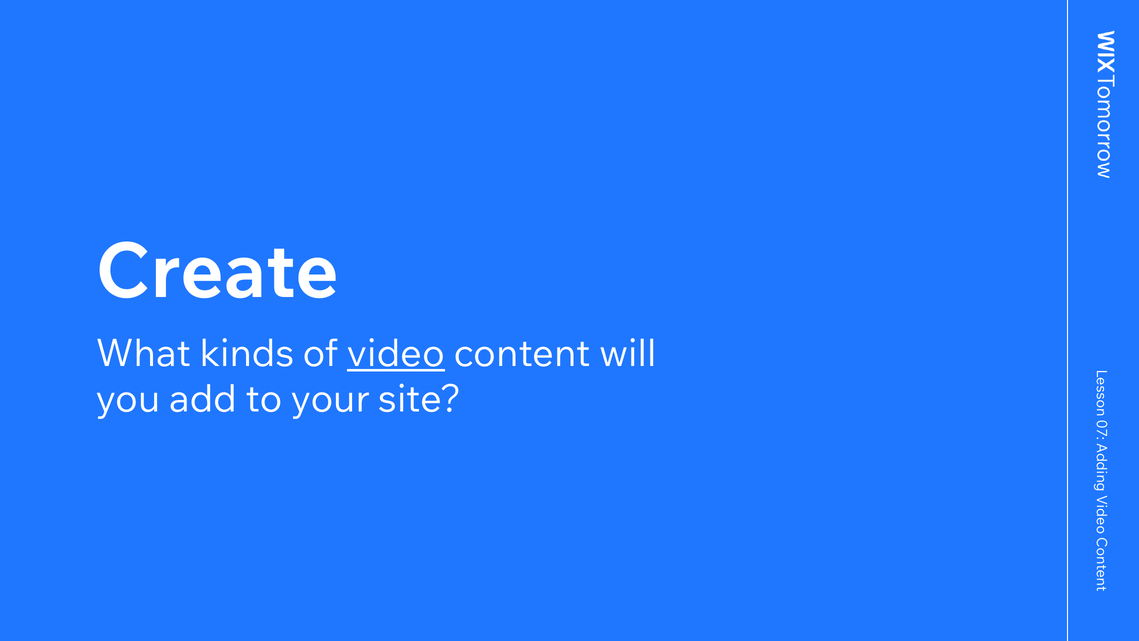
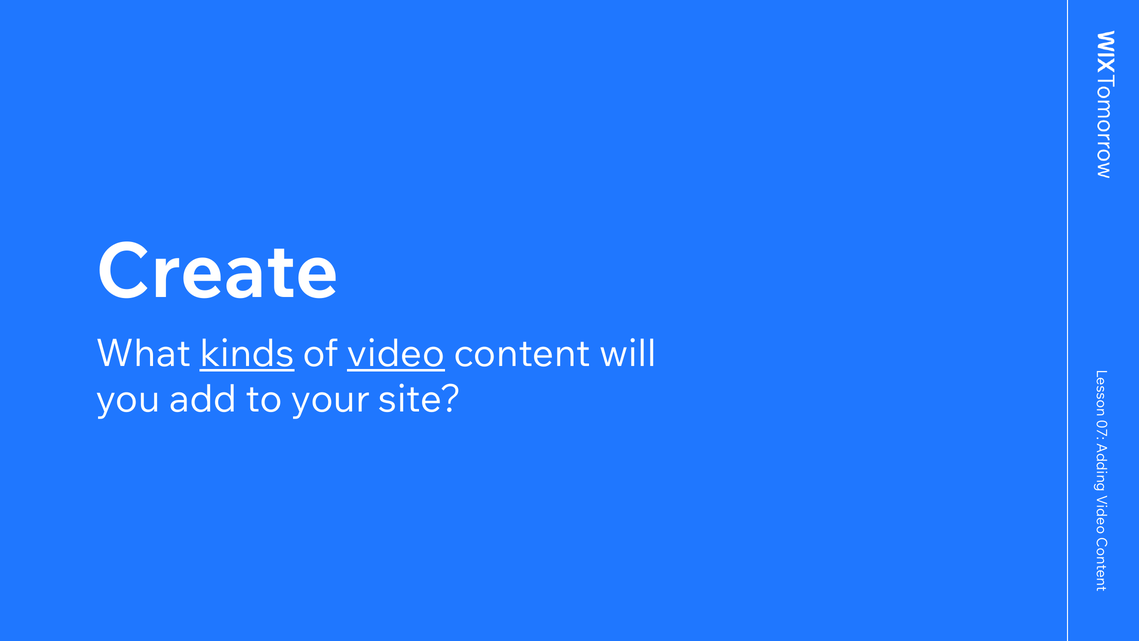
kinds underline: none -> present
